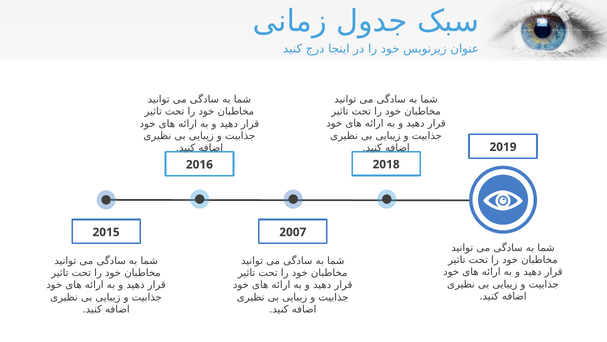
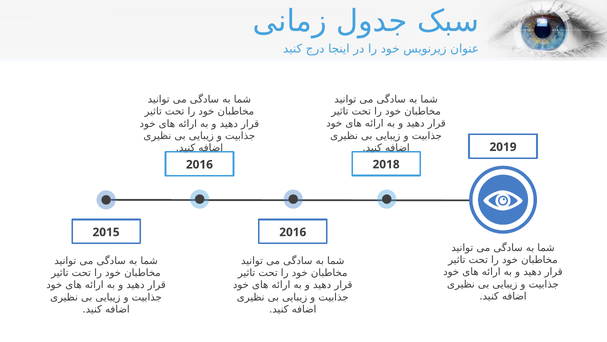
2007 at (293, 232): 2007 -> 2016
